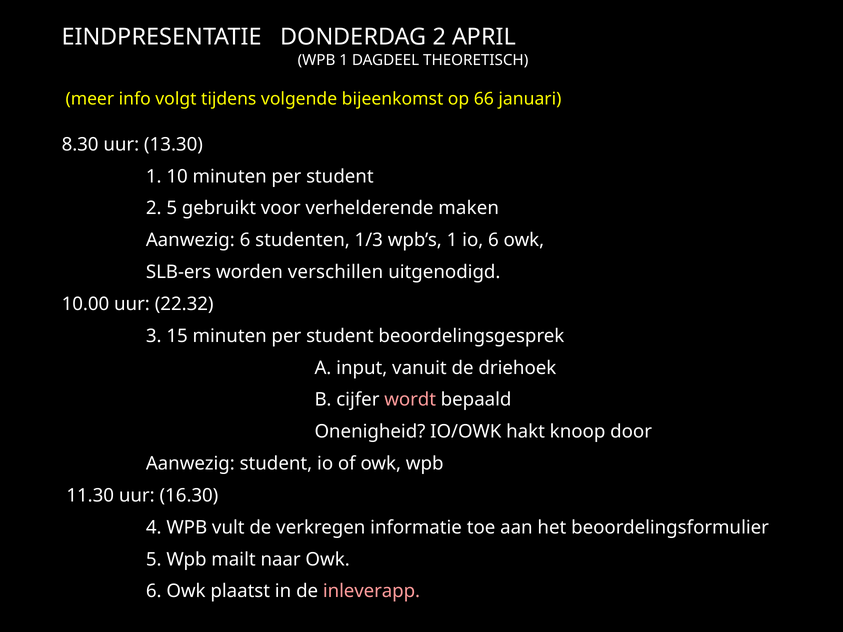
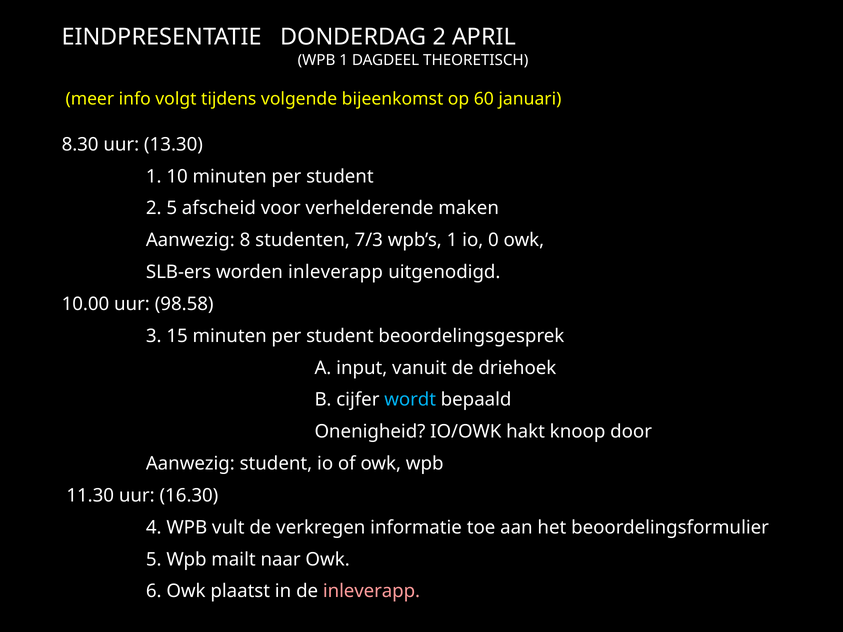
66: 66 -> 60
gebruikt: gebruikt -> afscheid
Aanwezig 6: 6 -> 8
1/3: 1/3 -> 7/3
io 6: 6 -> 0
worden verschillen: verschillen -> inleverapp
22.32: 22.32 -> 98.58
wordt colour: pink -> light blue
